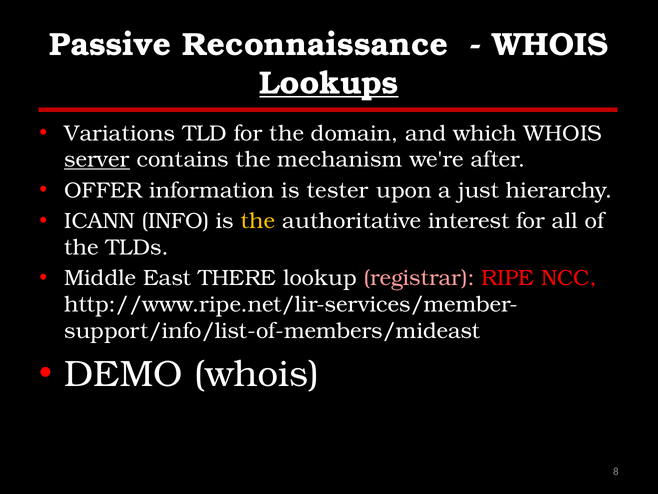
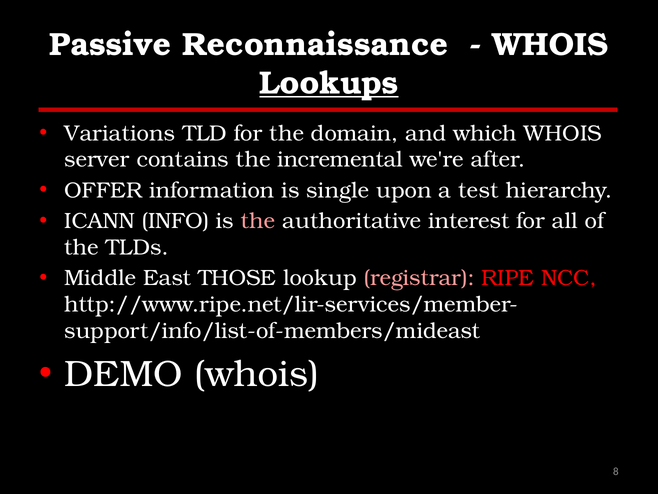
server underline: present -> none
mechanism: mechanism -> incremental
tester: tester -> single
just: just -> test
the at (258, 221) colour: yellow -> pink
THERE: THERE -> THOSE
